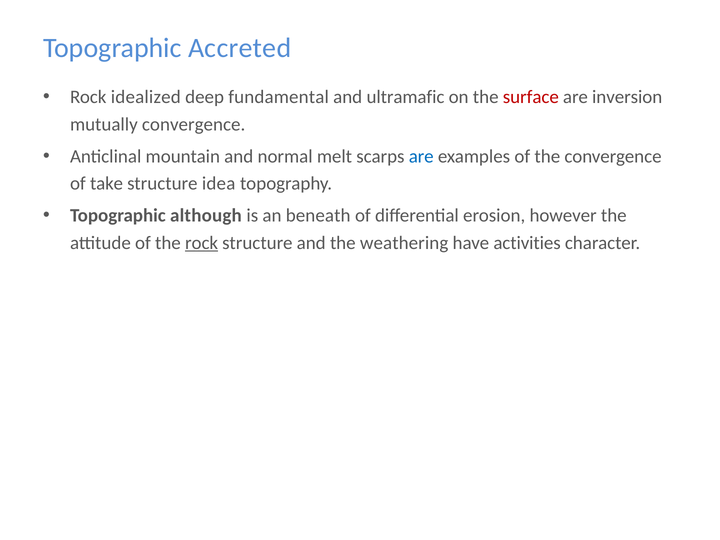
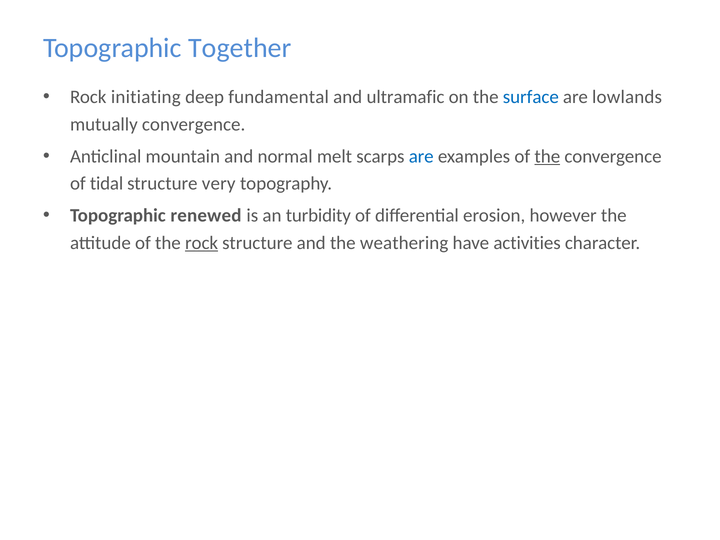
Accreted: Accreted -> Together
idealized: idealized -> initiating
surface colour: red -> blue
inversion: inversion -> lowlands
the at (547, 156) underline: none -> present
take: take -> tidal
idea: idea -> very
although: although -> renewed
beneath: beneath -> turbidity
